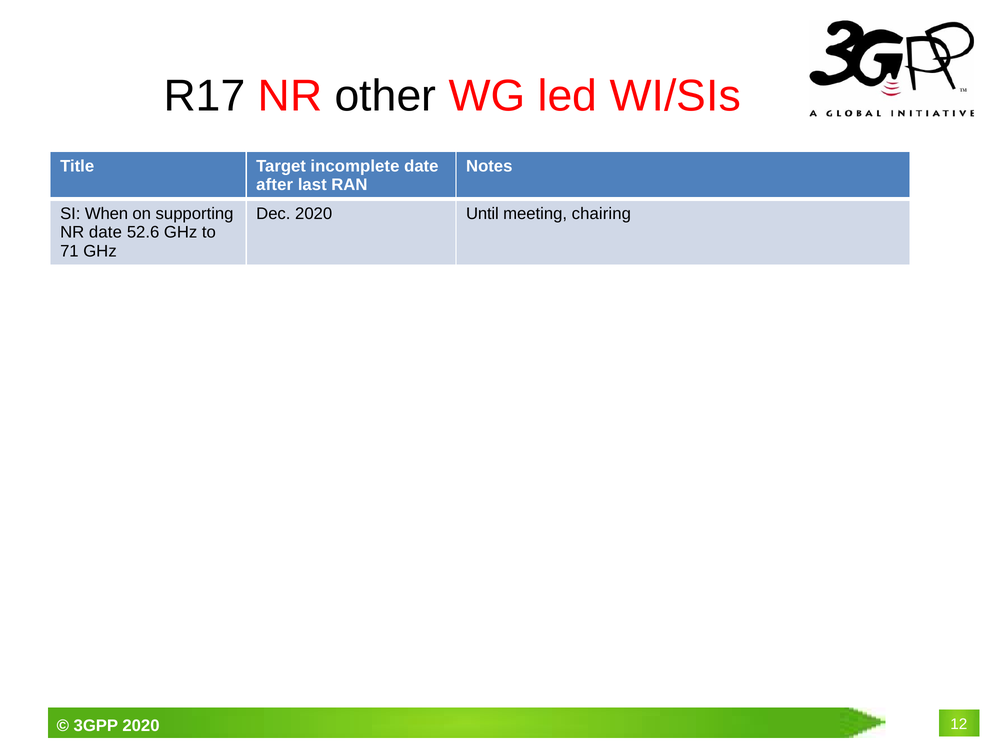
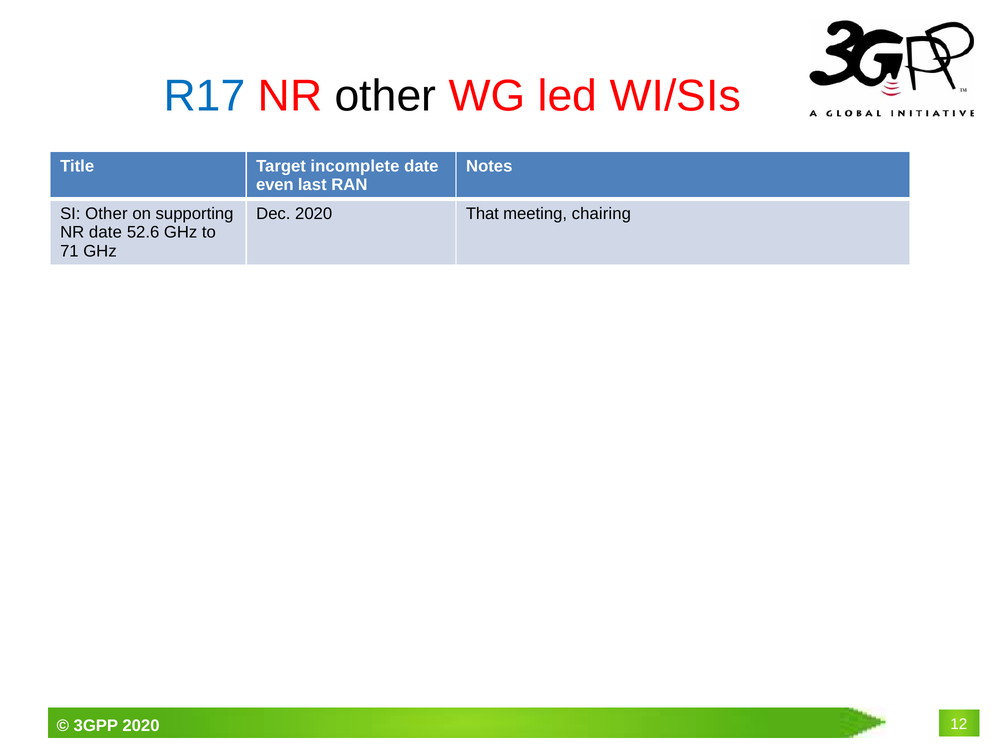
R17 colour: black -> blue
after: after -> even
SI When: When -> Other
Until: Until -> That
